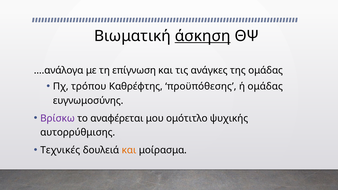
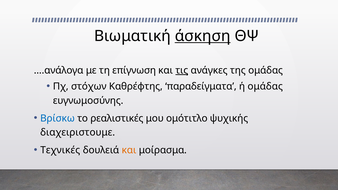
τις underline: none -> present
τρόπου: τρόπου -> στόχων
προϋπόθεσης: προϋπόθεσης -> παραδείγματα
Βρίσκω colour: purple -> blue
αναφέρεται: αναφέρεται -> ρεαλιστικές
αυτορρύθμισης: αυτορρύθμισης -> διαχειριστουμε
